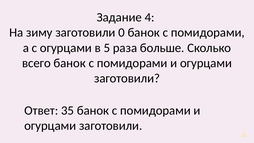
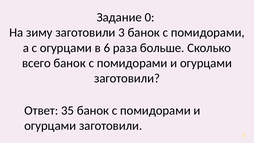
4: 4 -> 0
0: 0 -> 3
5: 5 -> 6
